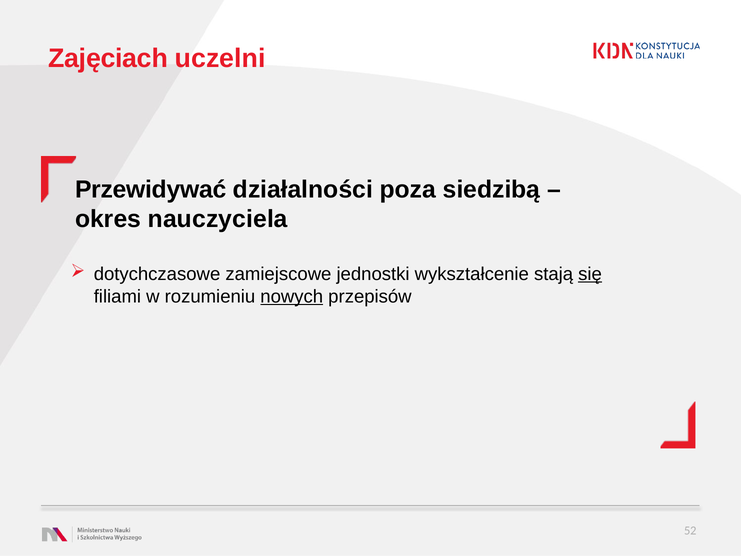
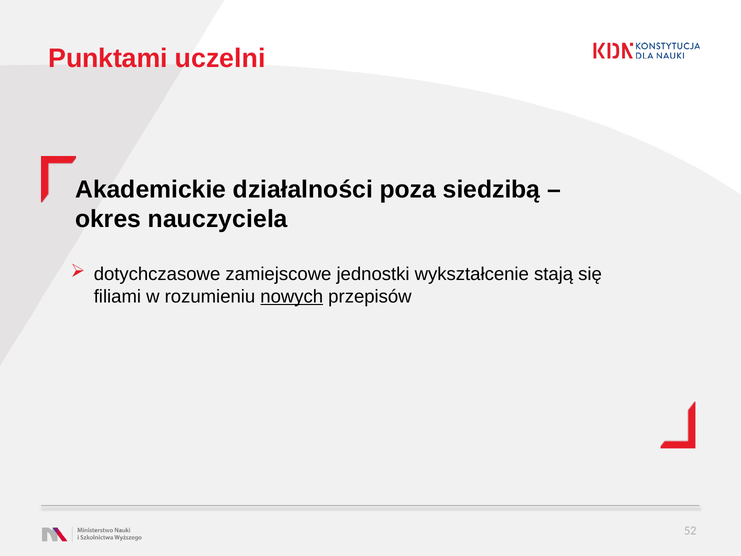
Zajęciach: Zajęciach -> Punktami
Przewidywać: Przewidywać -> Akademickie
się underline: present -> none
